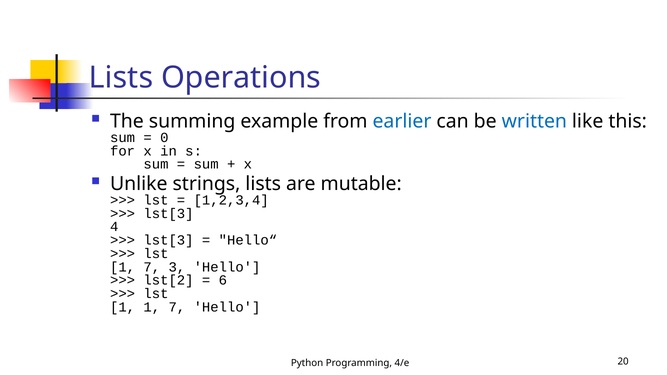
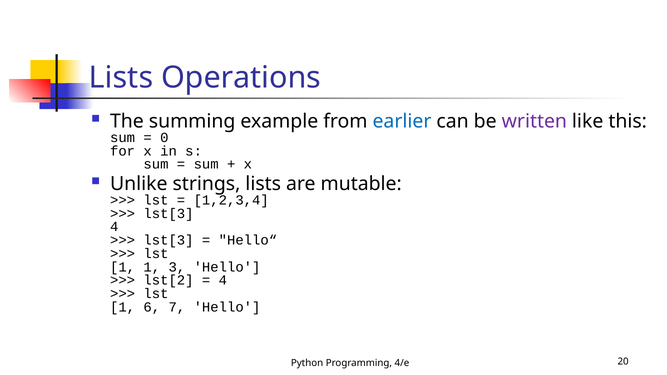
written colour: blue -> purple
7 at (152, 267): 7 -> 1
6 at (223, 280): 6 -> 4
1 1: 1 -> 6
